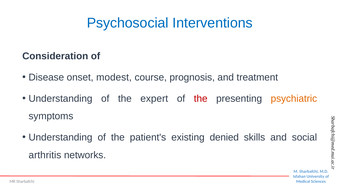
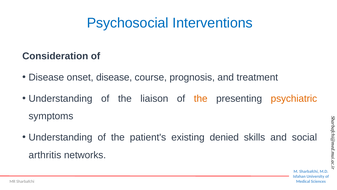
onset modest: modest -> disease
expert: expert -> liaison
the at (201, 98) colour: red -> orange
